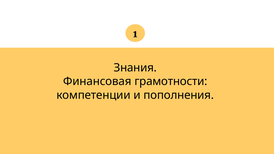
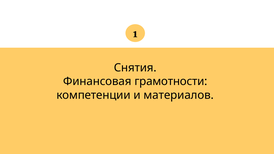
Знания: Знания -> Снятия
пополнения: пополнения -> материалов
